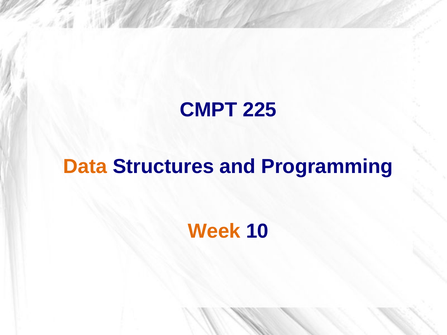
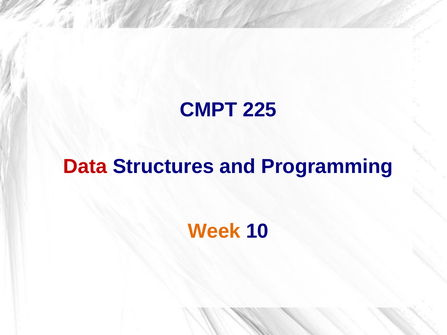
Data colour: orange -> red
